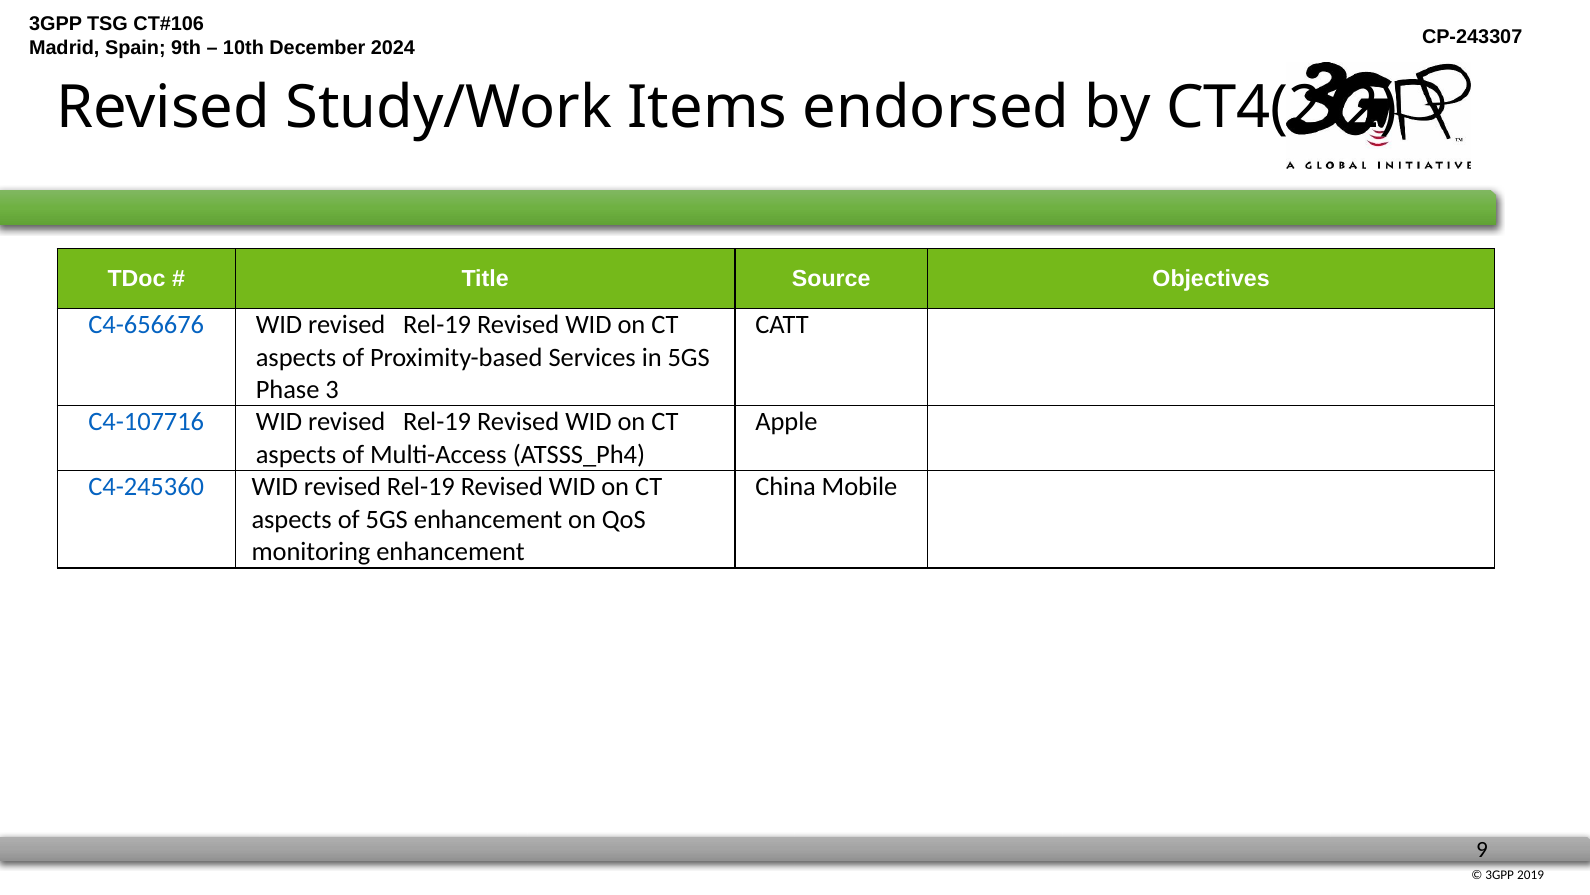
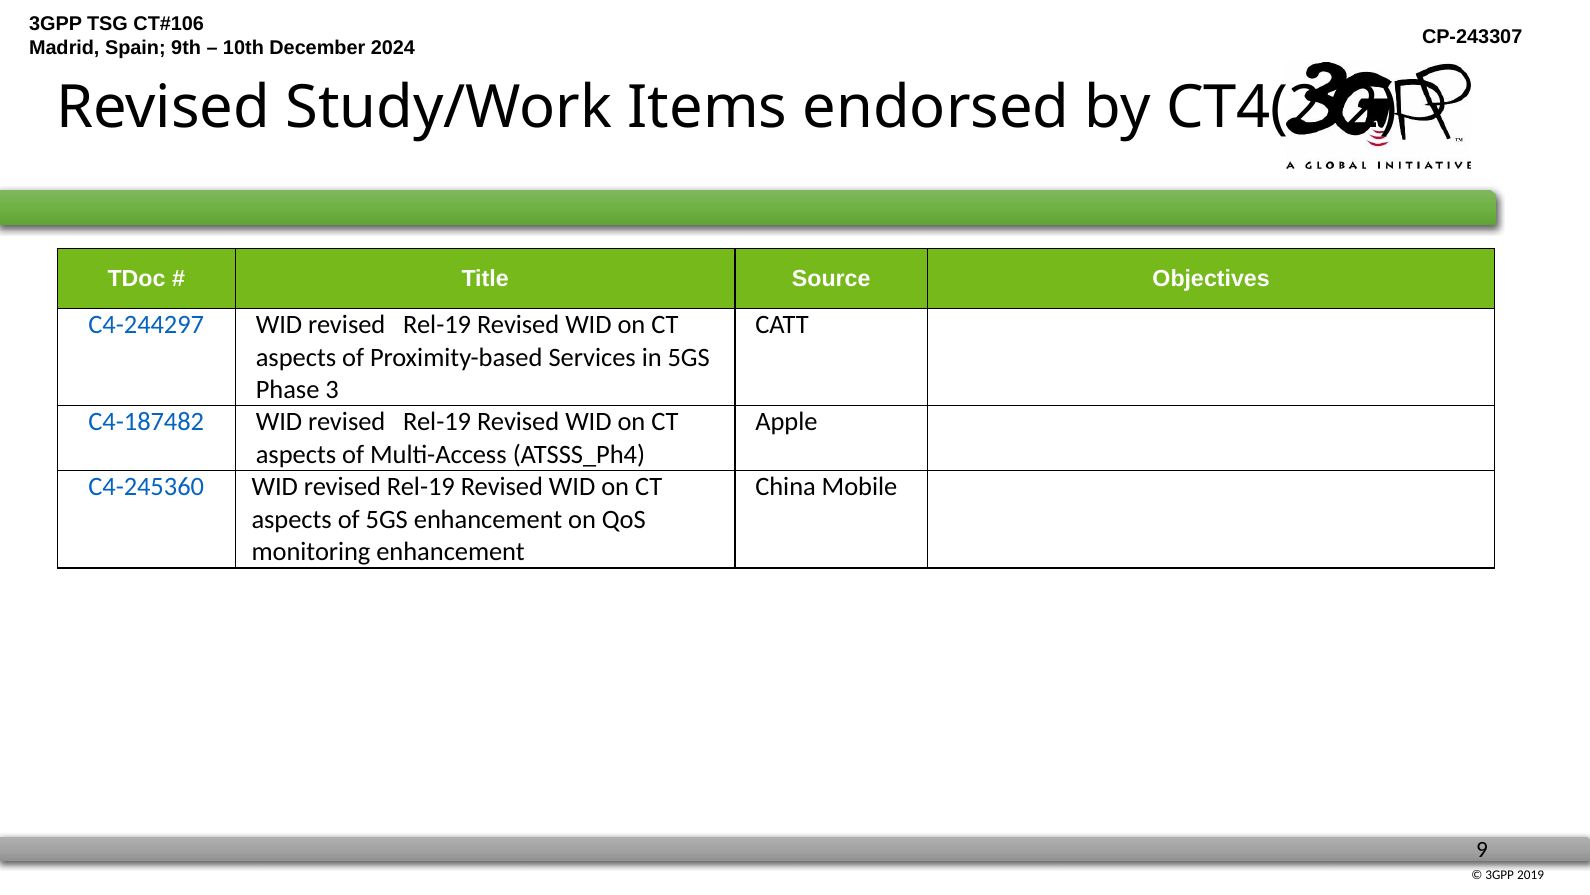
C4-656676: C4-656676 -> C4-244297
C4-107716: C4-107716 -> C4-187482
